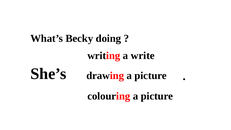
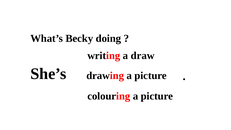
write: write -> draw
